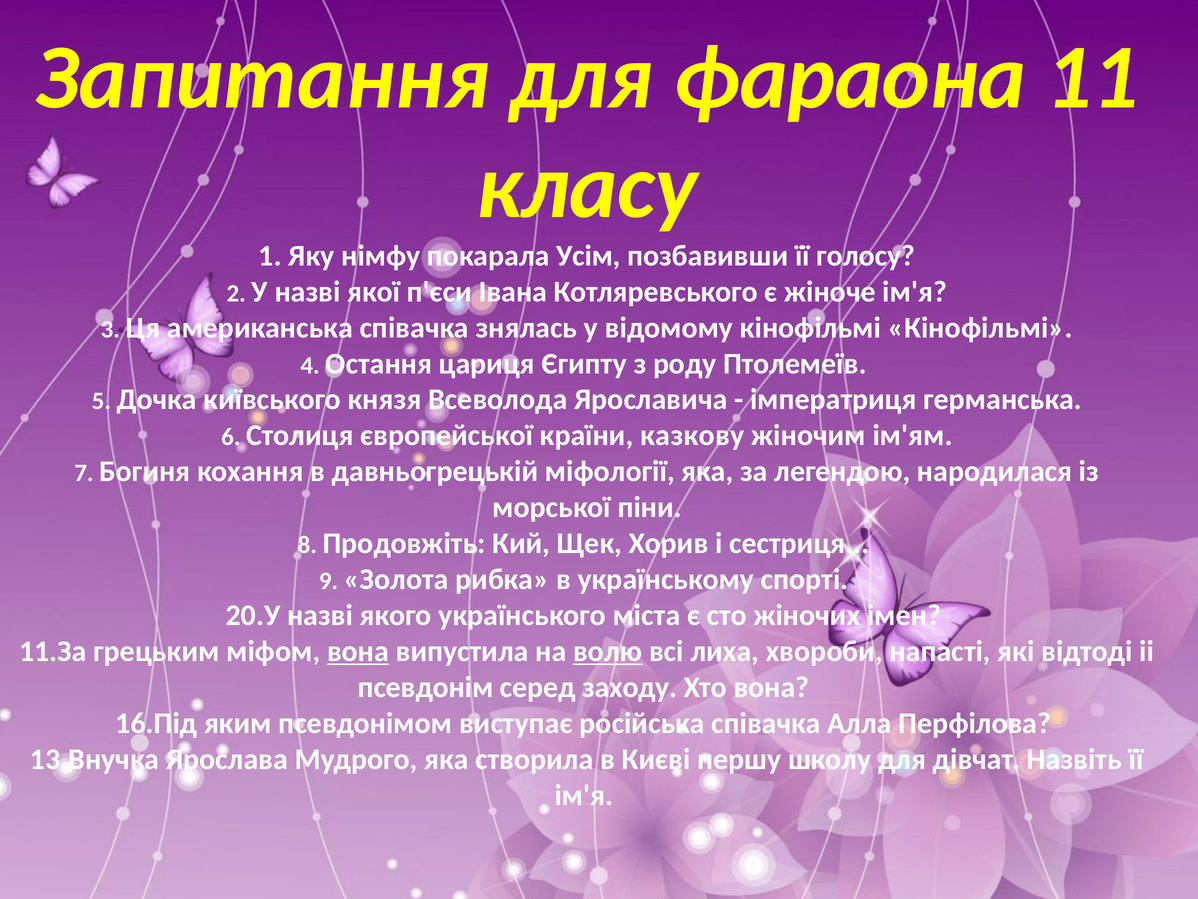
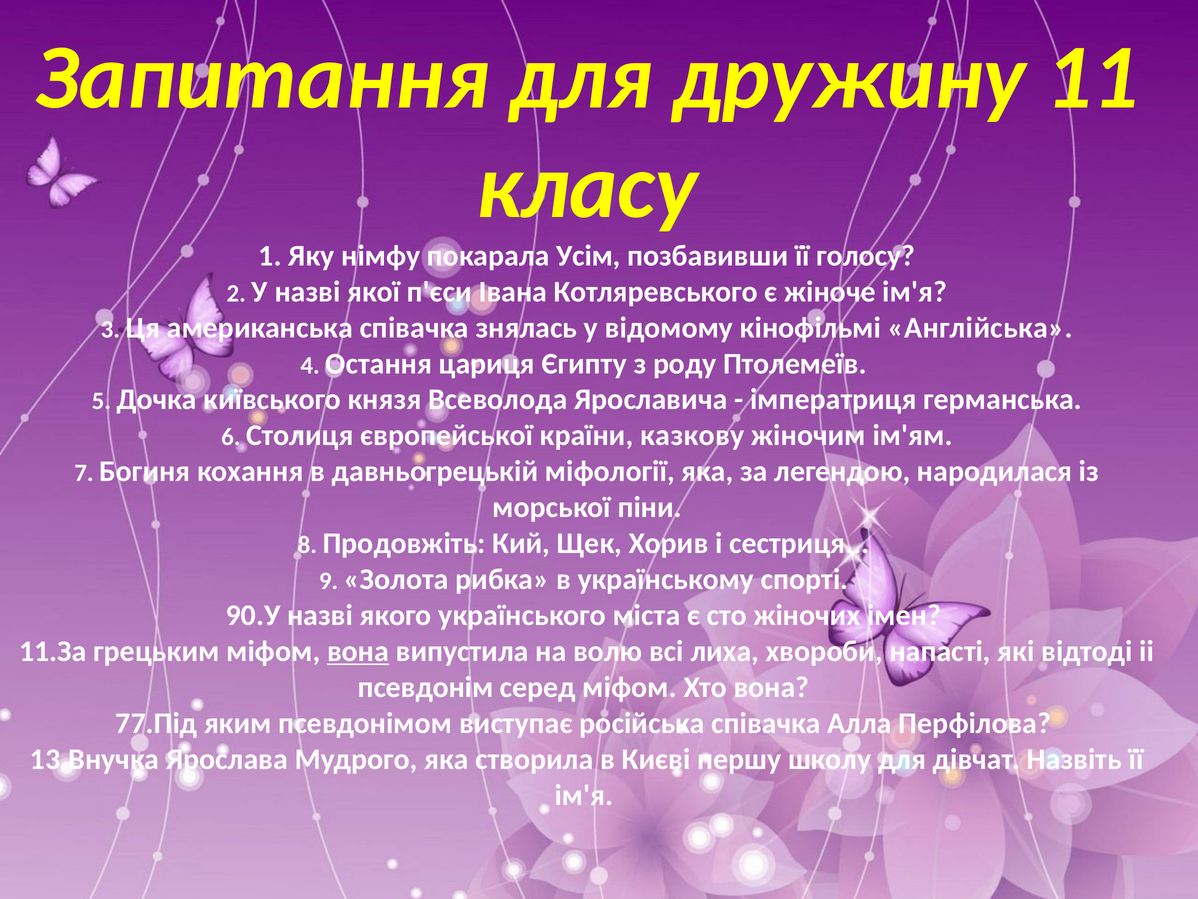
фараона: фараона -> дружину
кінофільмі Кінофільмі: Кінофільмі -> Англійська
20.У: 20.У -> 90.У
волю underline: present -> none
серед заходу: заходу -> міфом
16.Під: 16.Під -> 77.Під
